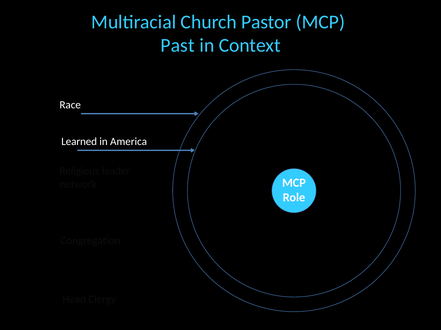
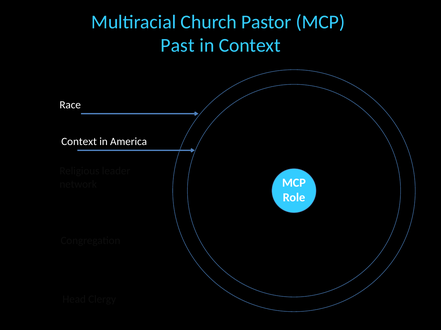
Learned at (79, 142): Learned -> Context
